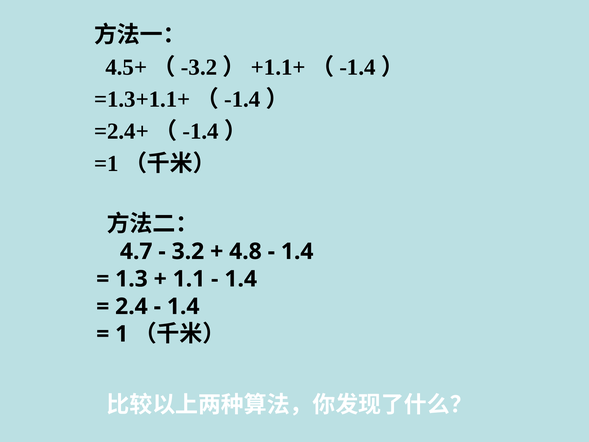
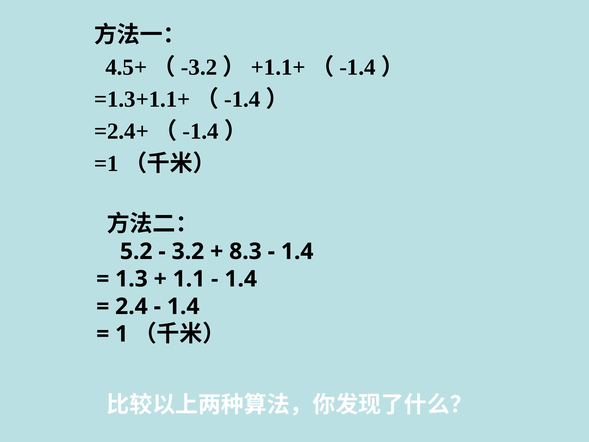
4.7: 4.7 -> 5.2
4.8: 4.8 -> 8.3
